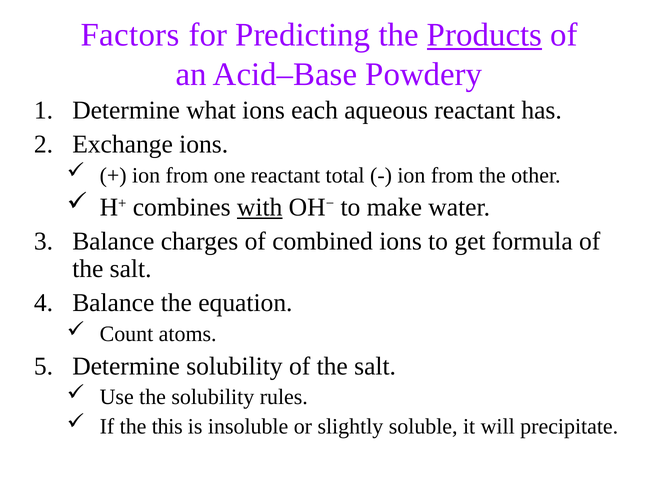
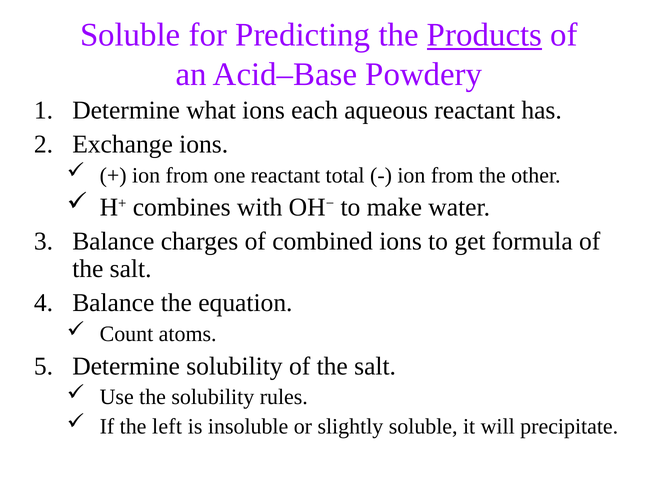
Factors at (130, 35): Factors -> Soluble
with underline: present -> none
this: this -> left
